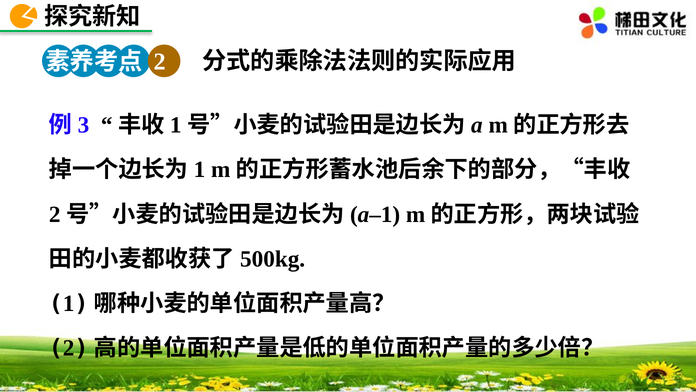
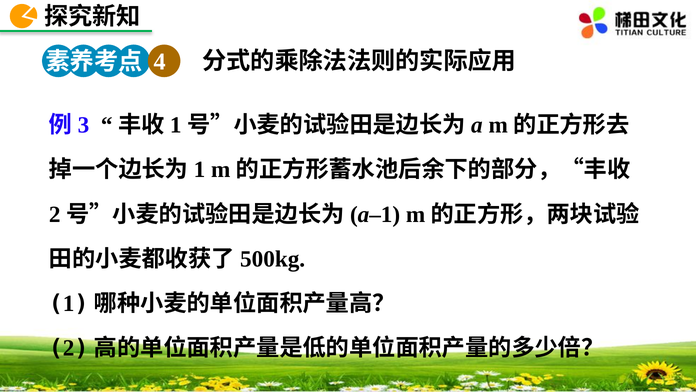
2: 2 -> 4
